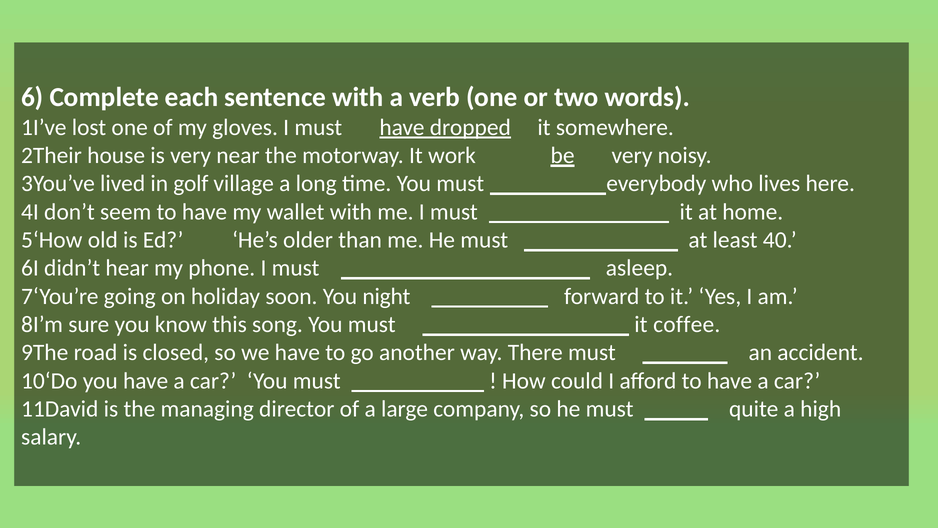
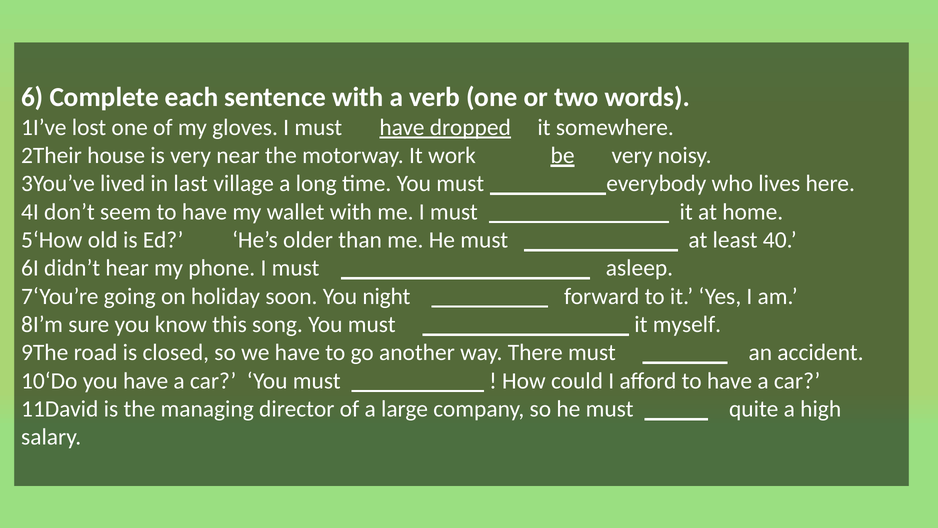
golf: golf -> last
coffee: coffee -> myself
